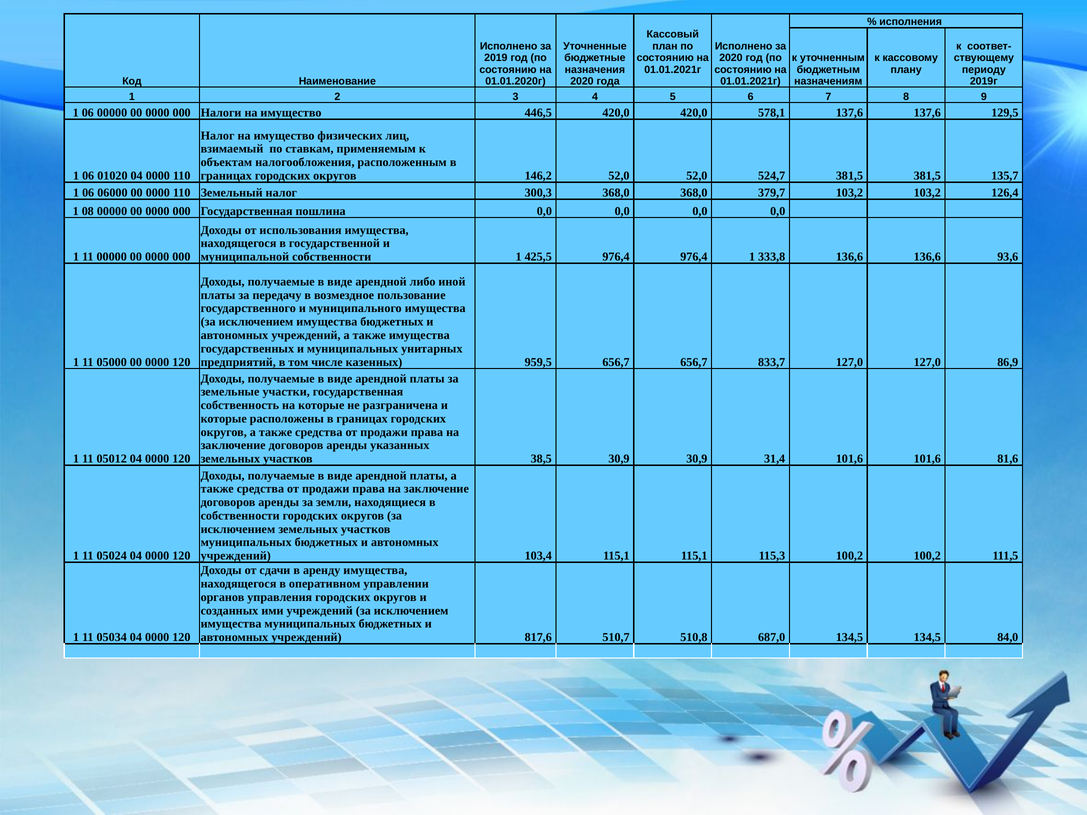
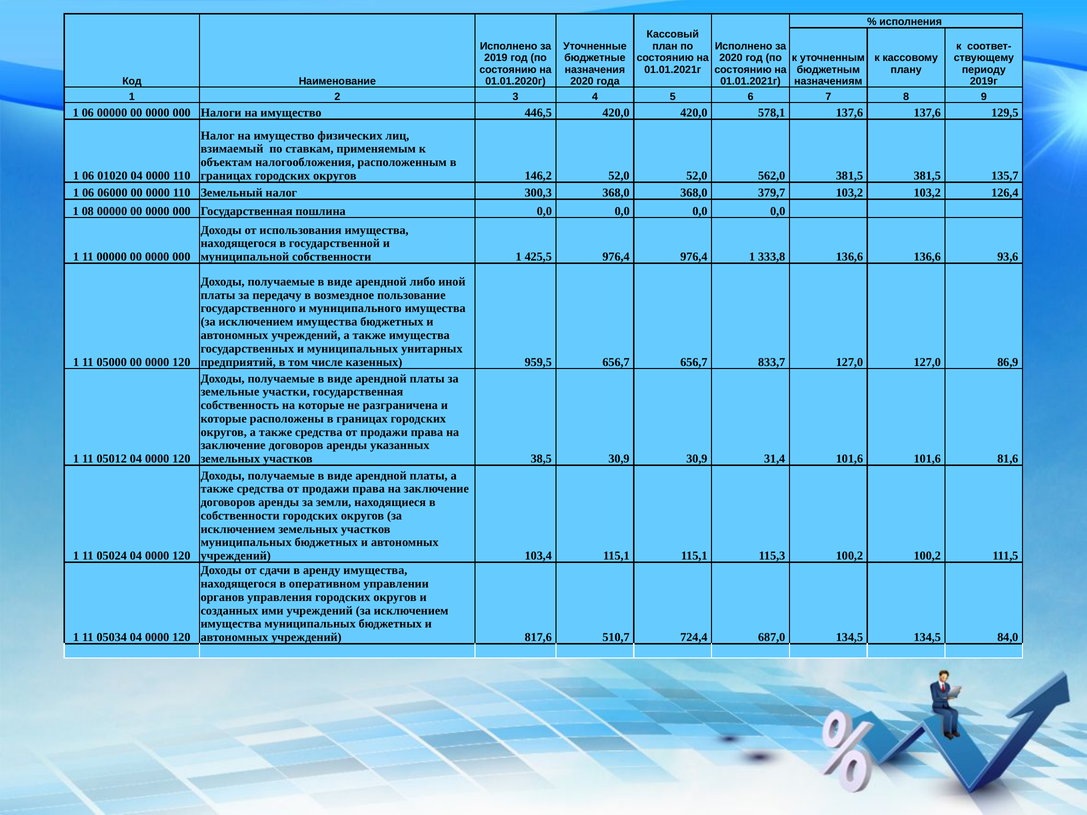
524,7: 524,7 -> 562,0
510,8: 510,8 -> 724,4
